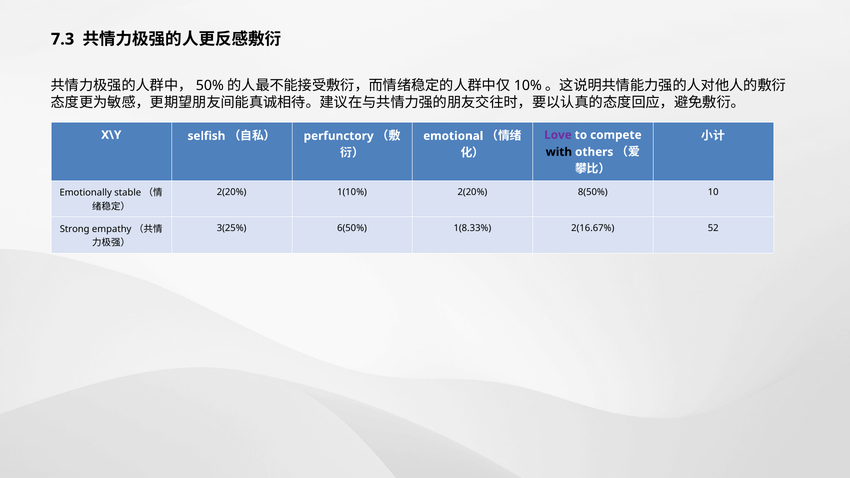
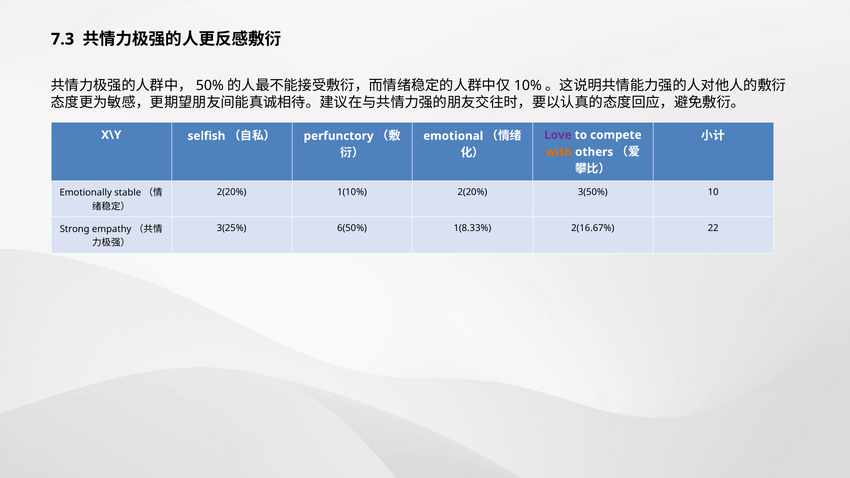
with colour: black -> orange
8(50%: 8(50% -> 3(50%
52: 52 -> 22
